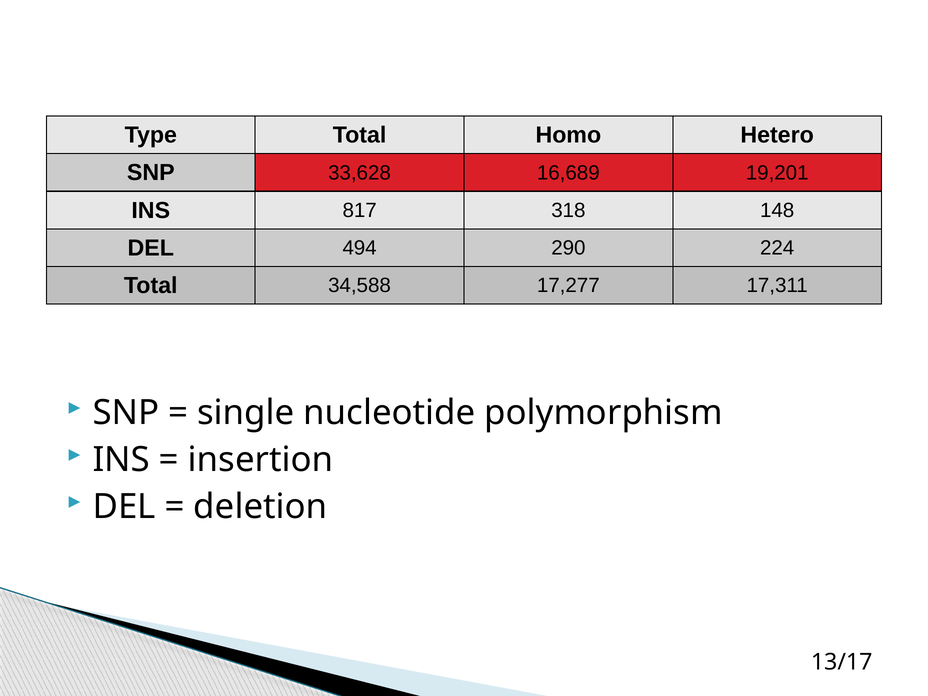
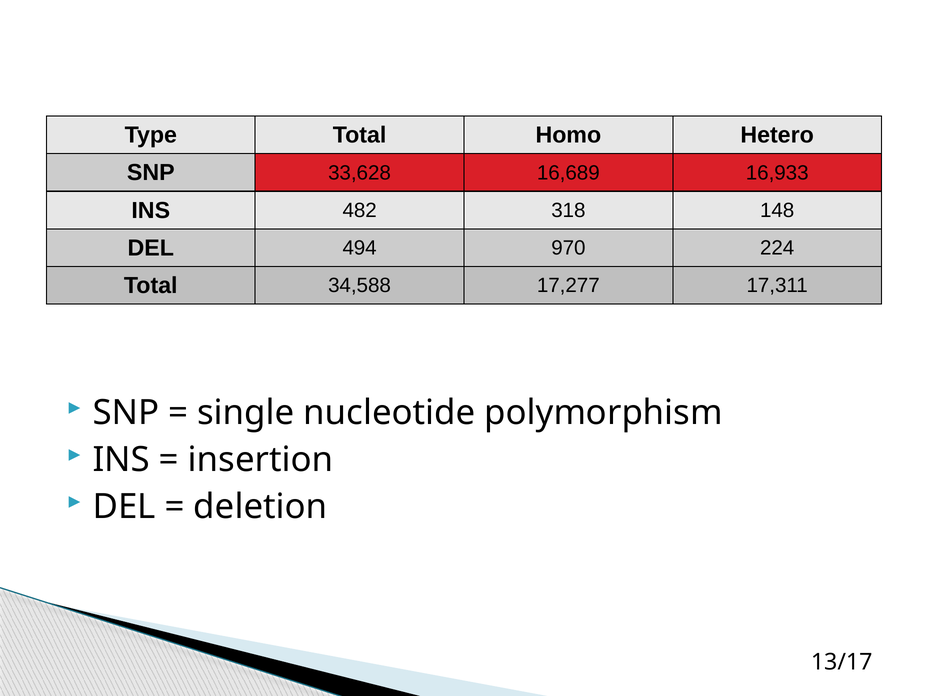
19,201: 19,201 -> 16,933
817: 817 -> 482
290: 290 -> 970
